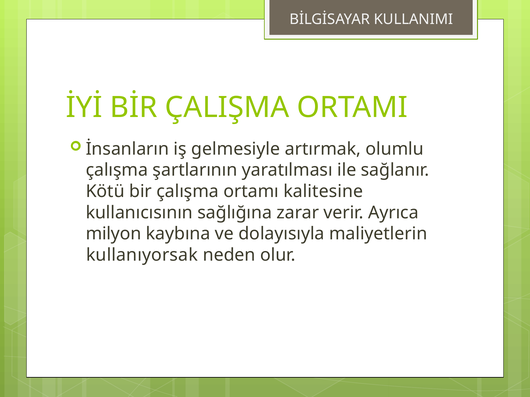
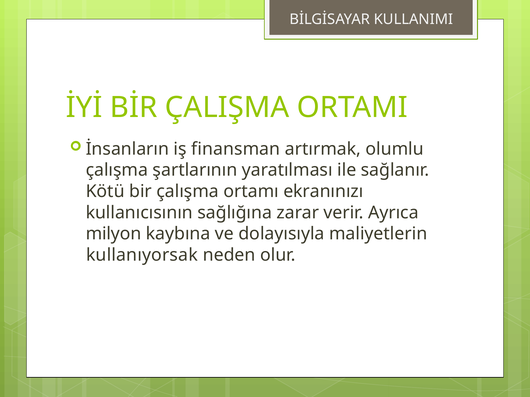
gelmesiyle: gelmesiyle -> finansman
kalitesine: kalitesine -> ekranınızı
